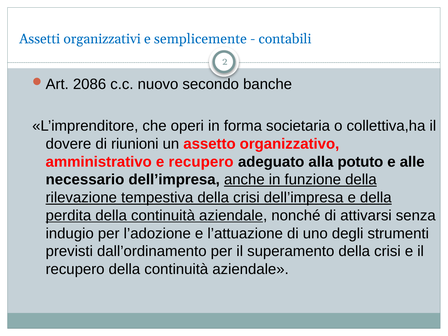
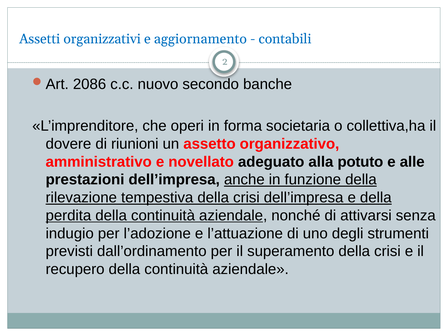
semplicemente: semplicemente -> aggiornamento
e recupero: recupero -> novellato
necessario: necessario -> prestazioni
